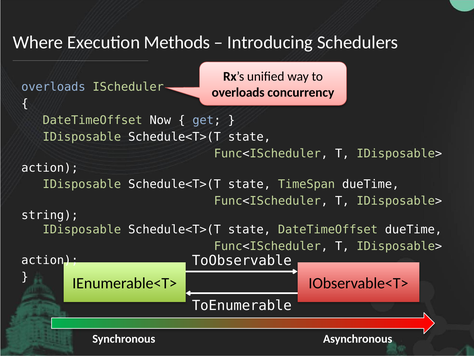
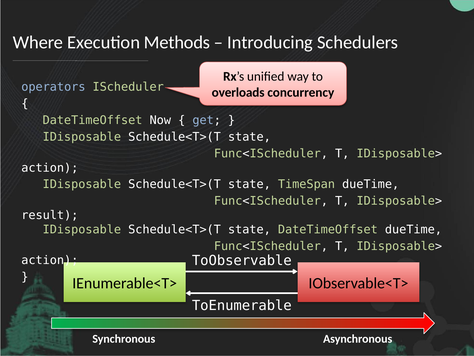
overloads at (53, 87): overloads -> operators
string: string -> result
